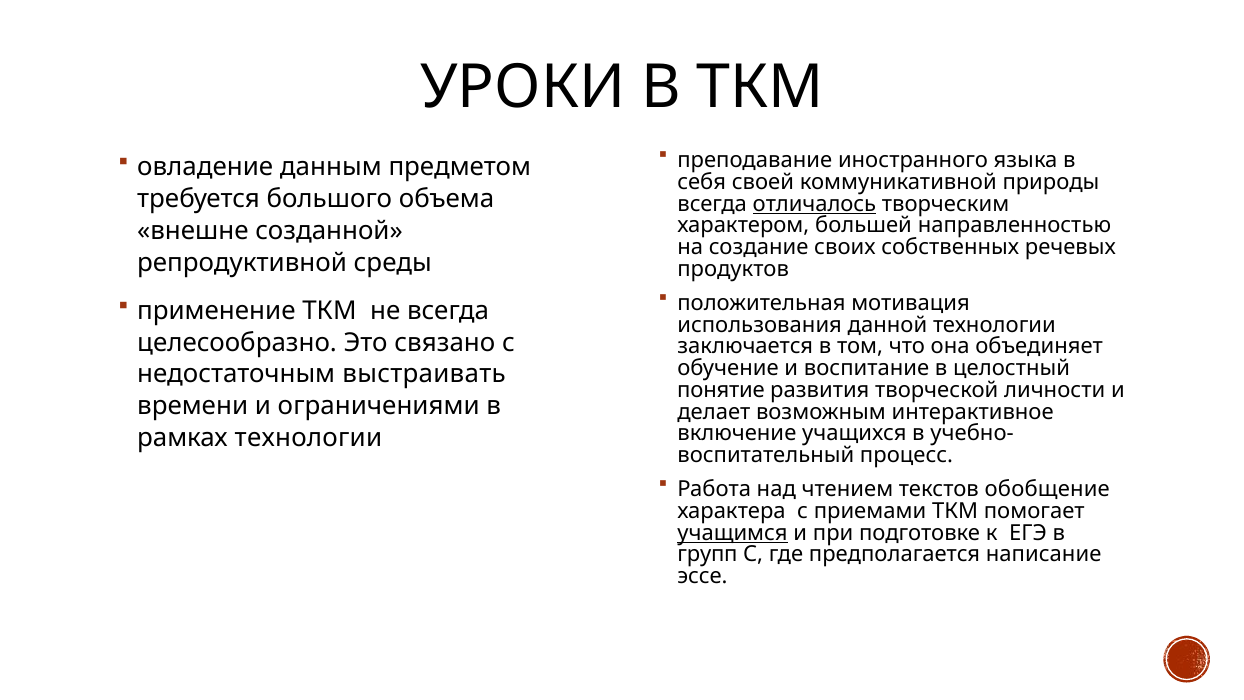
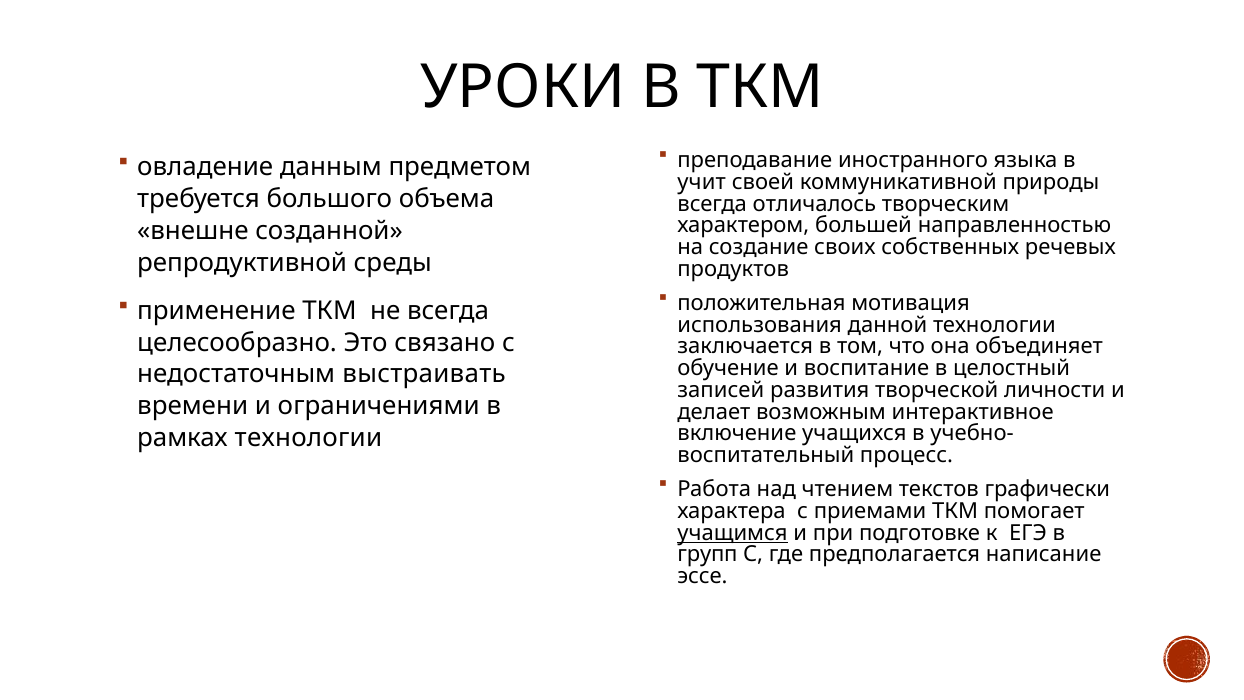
себя: себя -> учит
отличалось underline: present -> none
понятие: понятие -> записей
обобщение: обобщение -> графически
